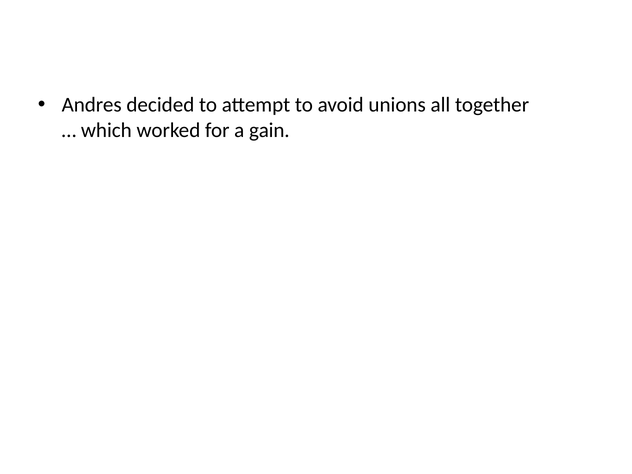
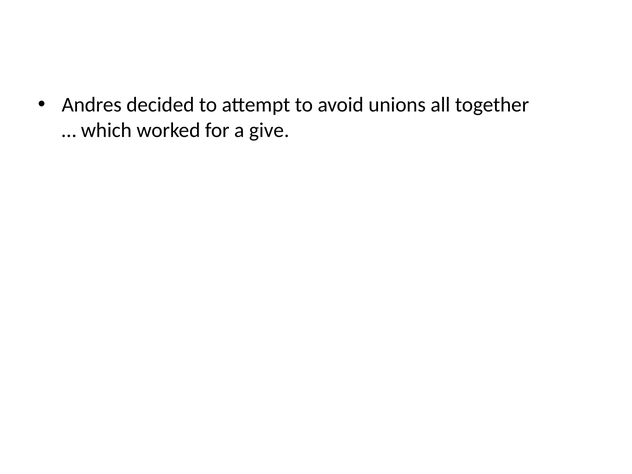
gain: gain -> give
